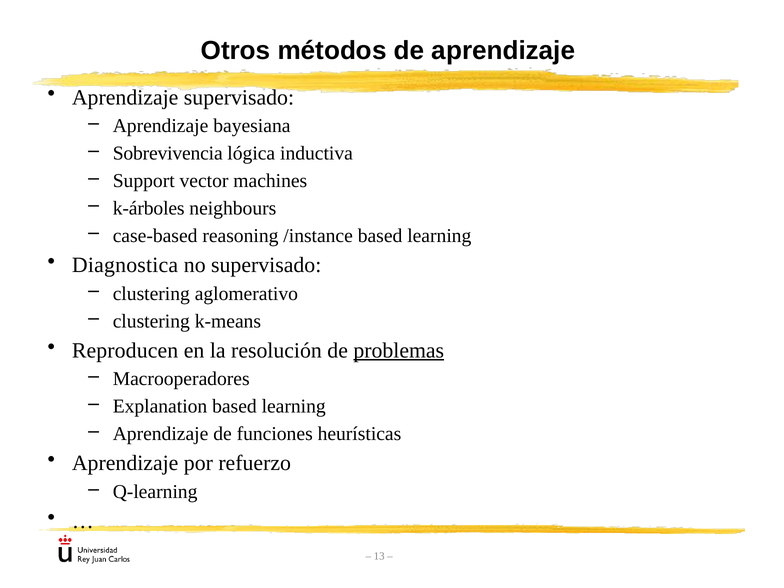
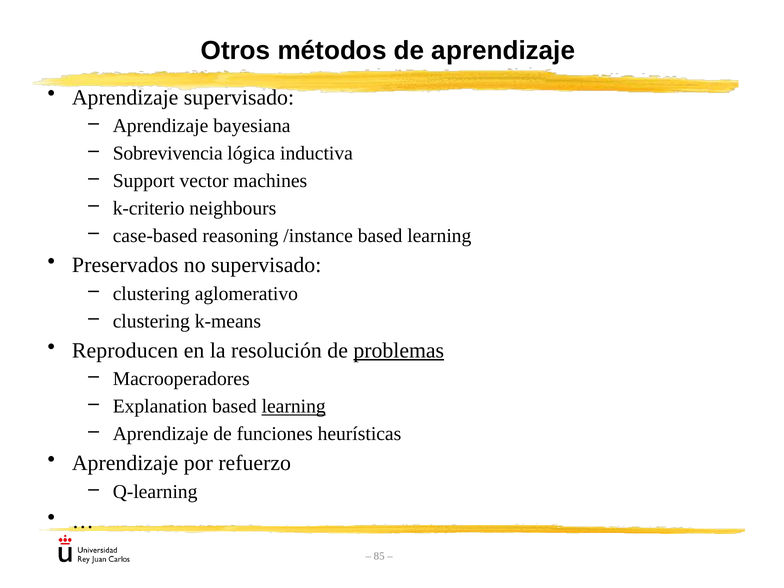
k-árboles: k-árboles -> k-criterio
Diagnostica: Diagnostica -> Preservados
learning at (294, 406) underline: none -> present
13: 13 -> 85
